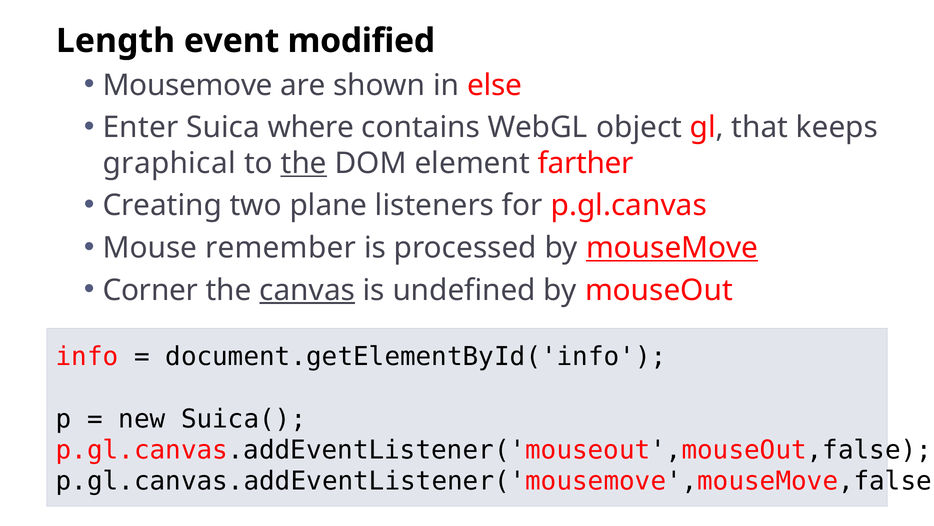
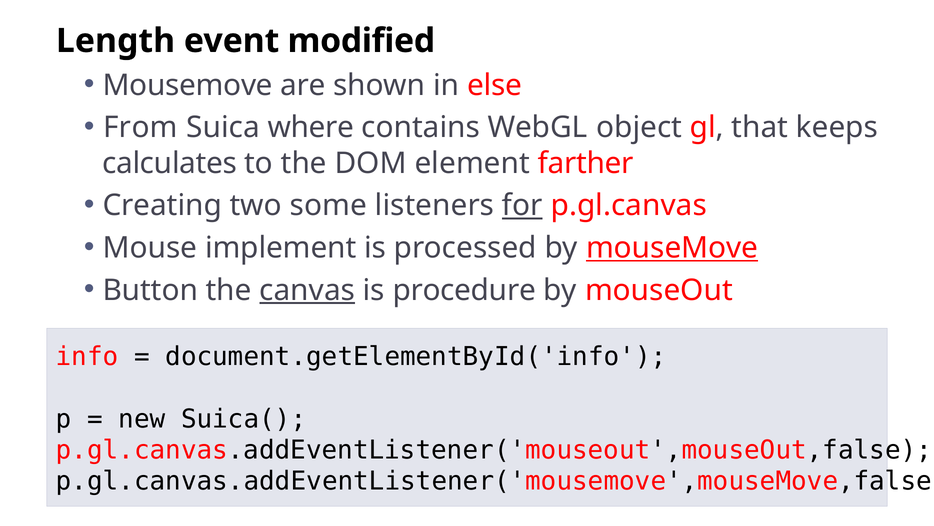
Enter: Enter -> From
graphical: graphical -> calculates
the at (304, 163) underline: present -> none
plane: plane -> some
for underline: none -> present
remember: remember -> implement
Corner: Corner -> Button
undefined: undefined -> procedure
